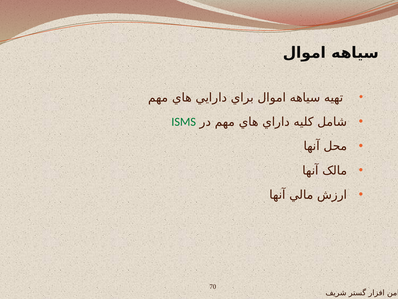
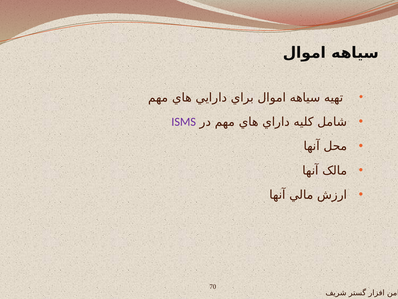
ISMS colour: green -> purple
